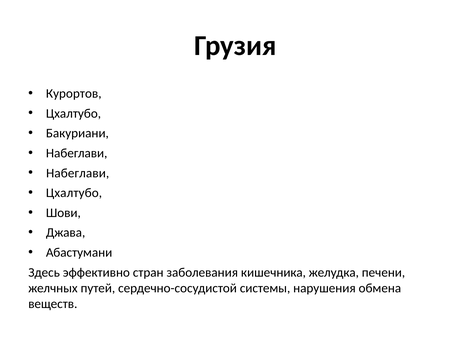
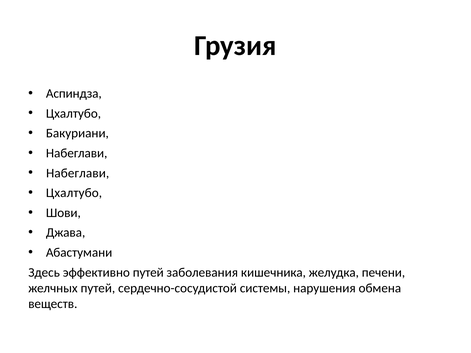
Курортов: Курортов -> Аспиндза
эффективно стран: стран -> путей
